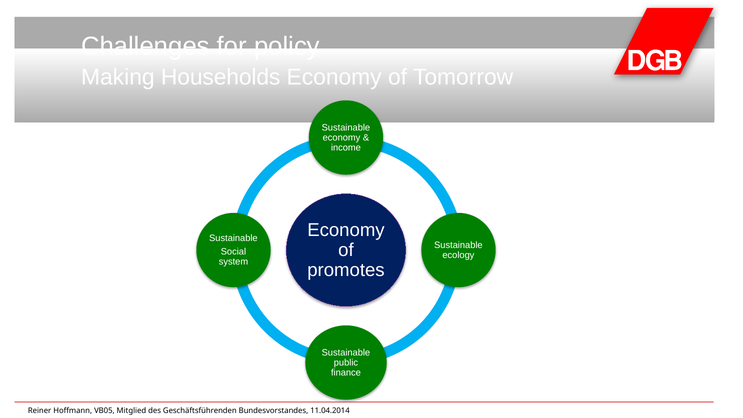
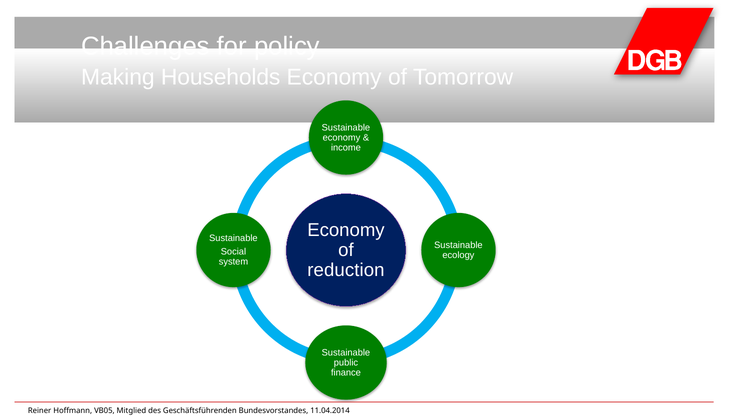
promotes: promotes -> reduction
